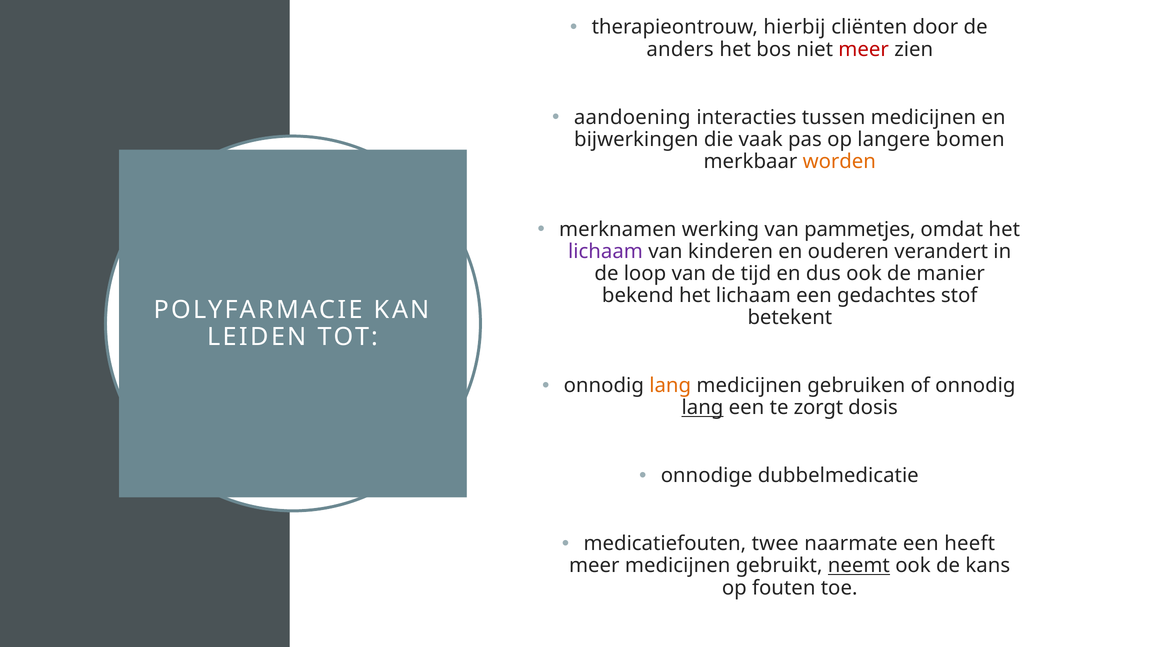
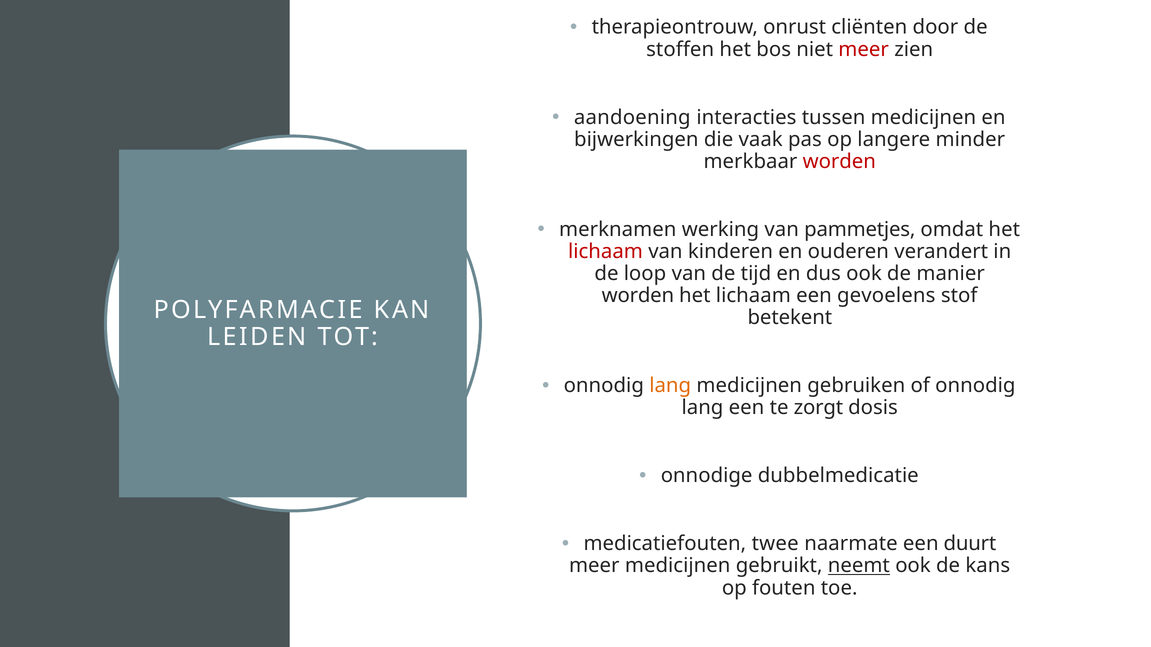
hierbij: hierbij -> onrust
anders: anders -> stoffen
bomen: bomen -> minder
worden at (839, 162) colour: orange -> red
lichaam at (605, 252) colour: purple -> red
bekend at (638, 296): bekend -> worden
gedachtes: gedachtes -> gevoelens
lang at (702, 408) underline: present -> none
heeft: heeft -> duurt
